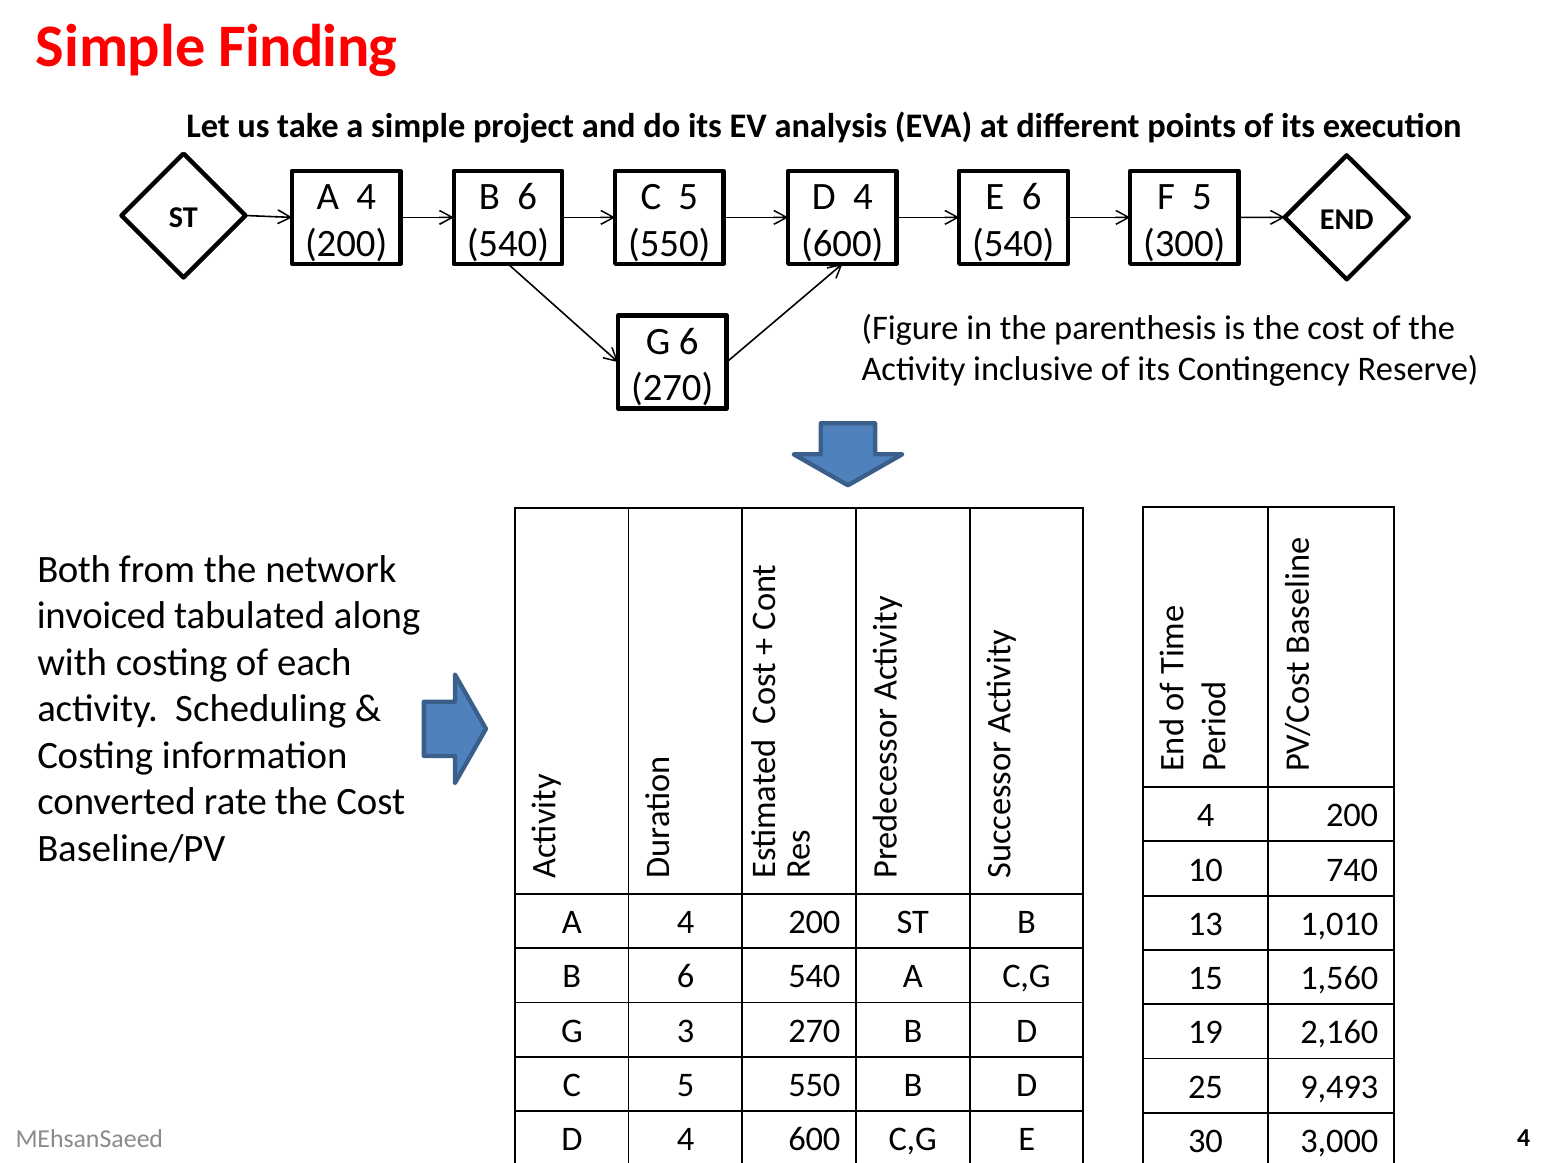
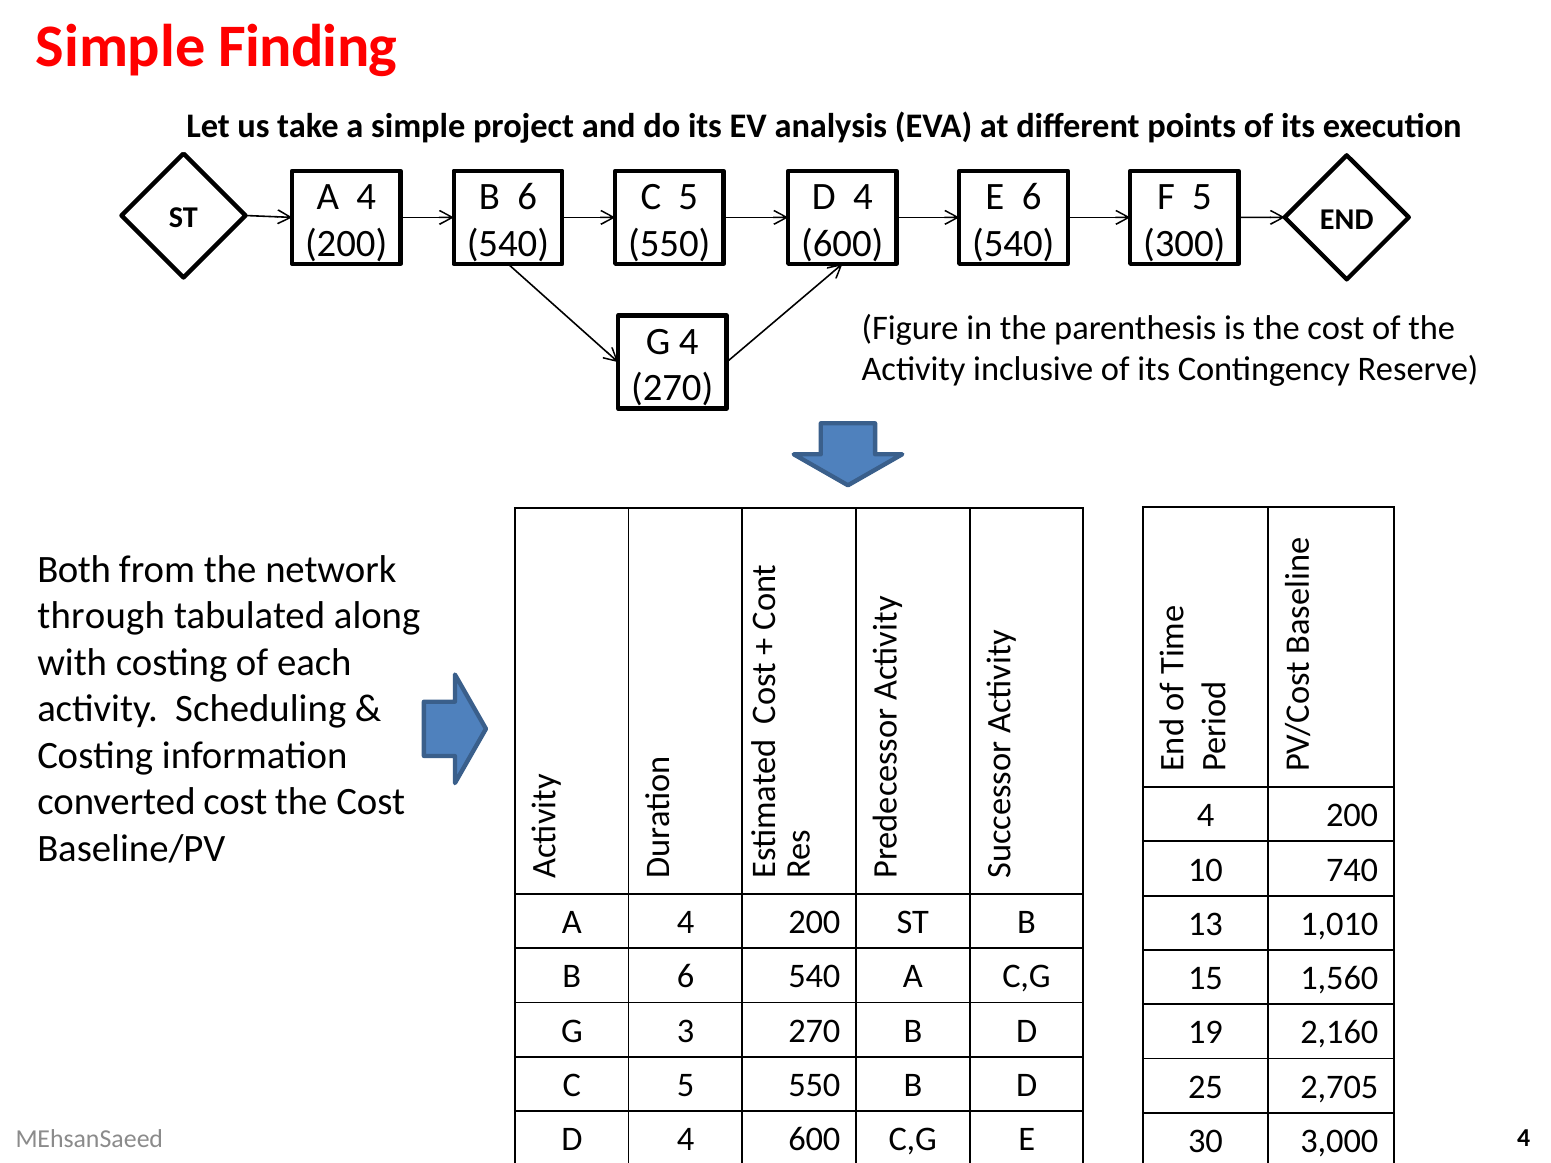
G 6: 6 -> 4
invoiced: invoiced -> through
converted rate: rate -> cost
9,493: 9,493 -> 2,705
